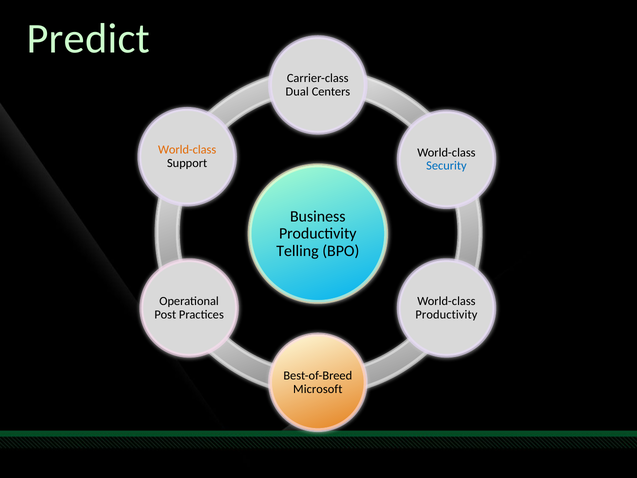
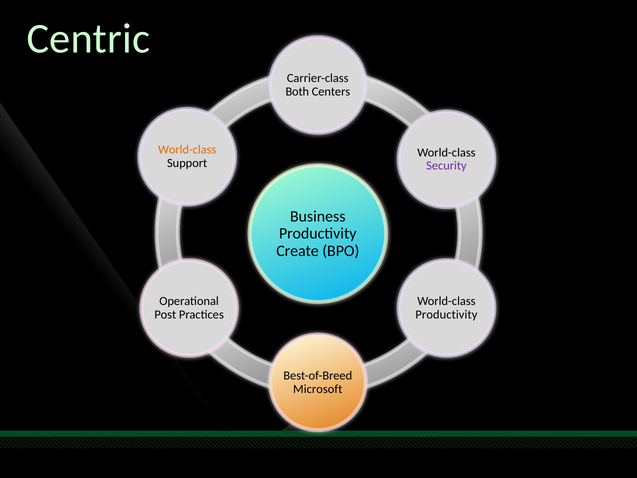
Predict: Predict -> Centric
Dual: Dual -> Both
Security colour: blue -> purple
Telling: Telling -> Create
